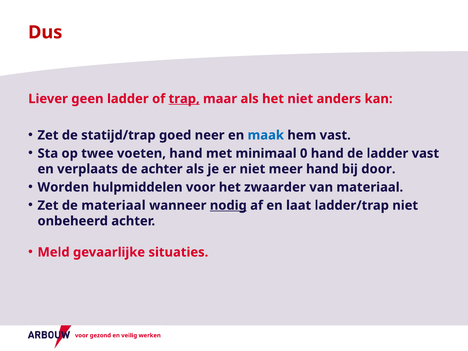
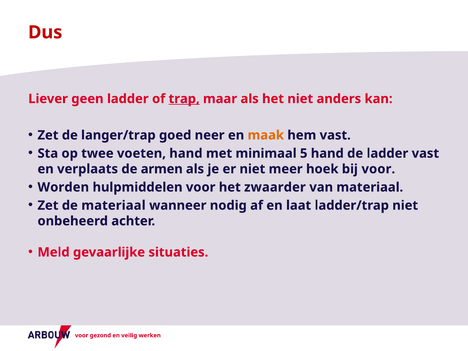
statijd/trap: statijd/trap -> langer/trap
maak colour: blue -> orange
0: 0 -> 5
de achter: achter -> armen
meer hand: hand -> hoek
bij door: door -> voor
nodig underline: present -> none
